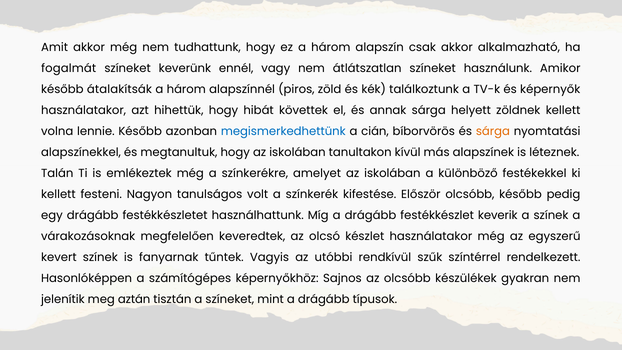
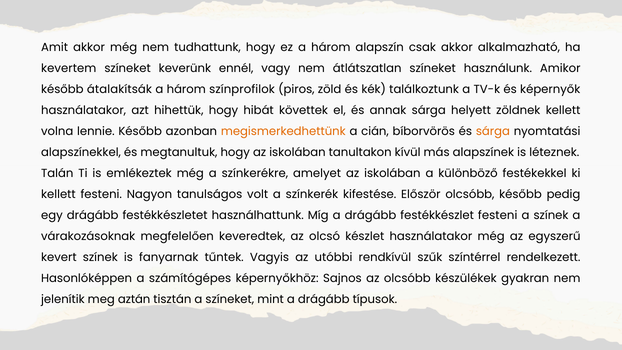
fogalmát: fogalmát -> kevertem
alapszínnél: alapszínnél -> színprofilok
megismerkedhettünk colour: blue -> orange
festékkészlet keverik: keverik -> festeni
